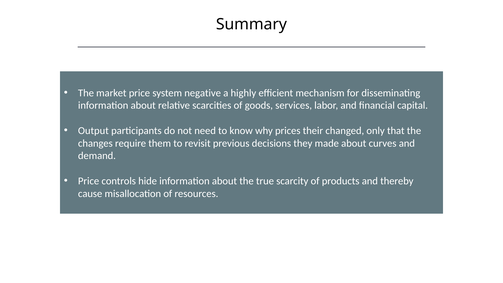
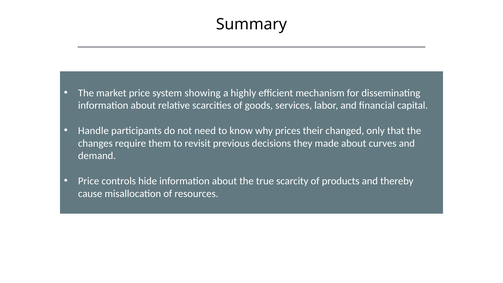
negative: negative -> showing
Output: Output -> Handle
